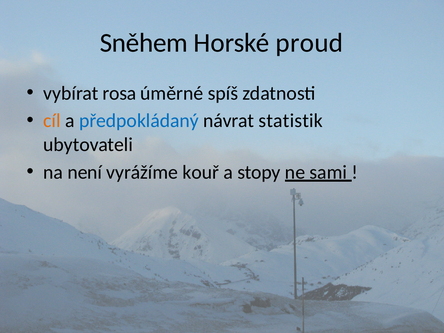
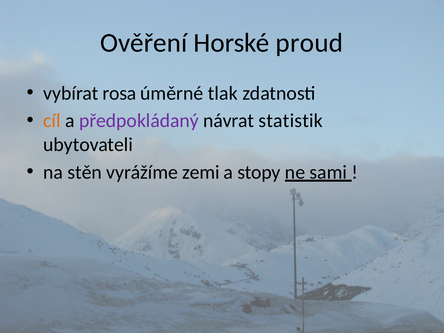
Sněhem: Sněhem -> Ověření
spíš: spíš -> tlak
předpokládaný colour: blue -> purple
není: není -> stěn
kouř: kouř -> zemi
